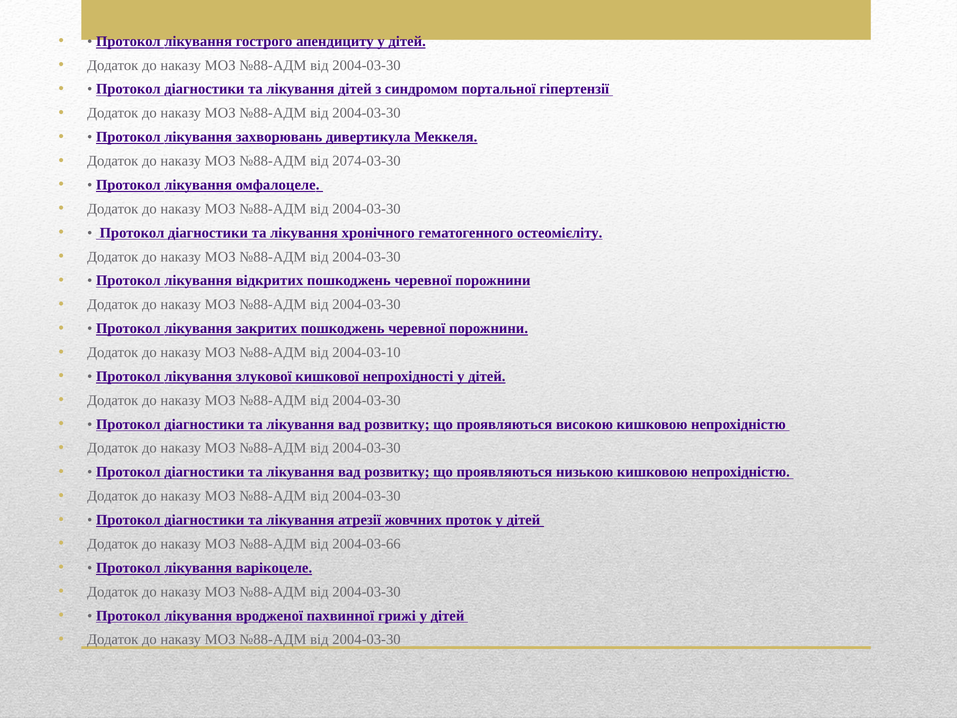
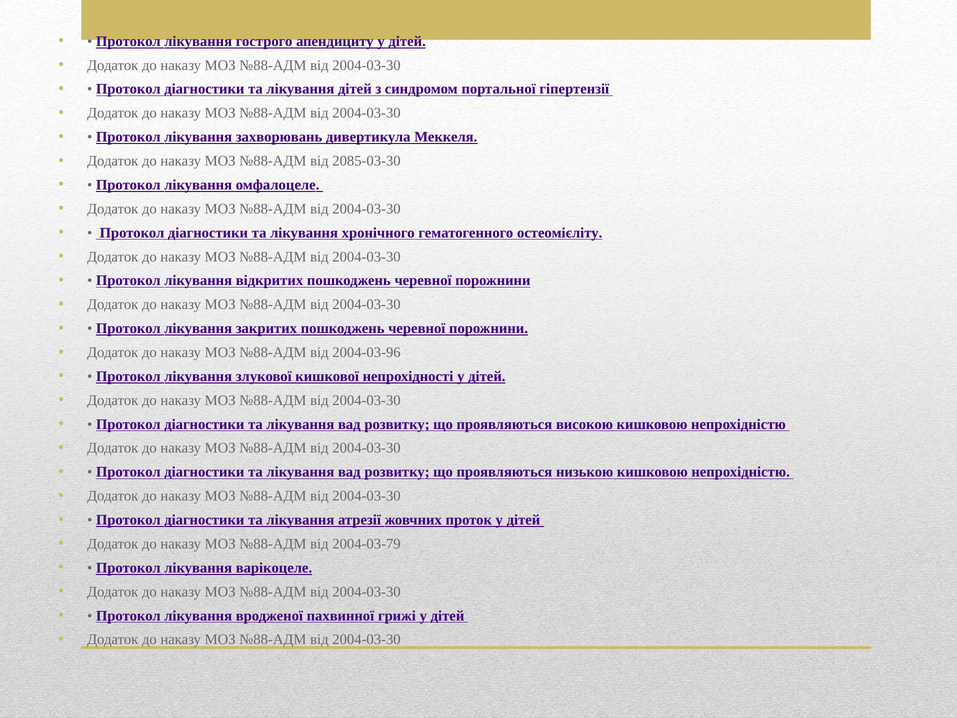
2074-03-30: 2074-03-30 -> 2085-03-30
2004-03-10: 2004-03-10 -> 2004-03-96
2004-03-66: 2004-03-66 -> 2004-03-79
